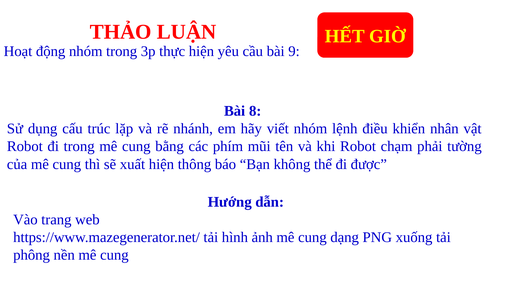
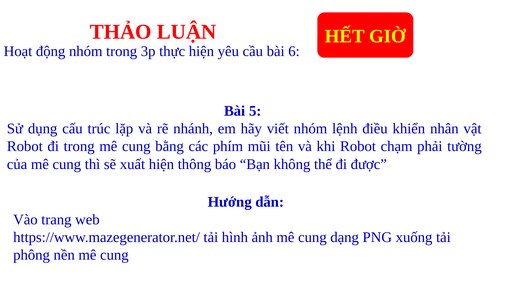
9: 9 -> 6
8: 8 -> 5
